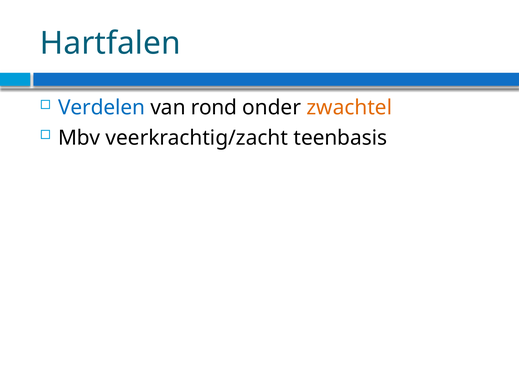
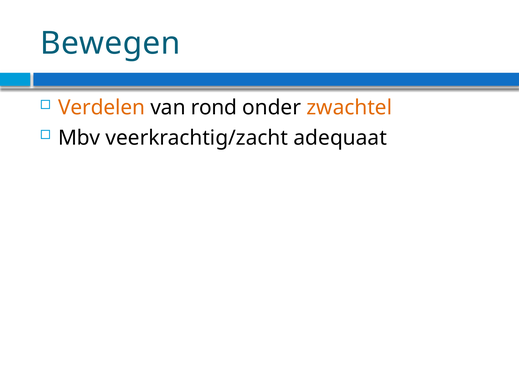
Hartfalen: Hartfalen -> Bewegen
Verdelen colour: blue -> orange
teenbasis: teenbasis -> adequaat
